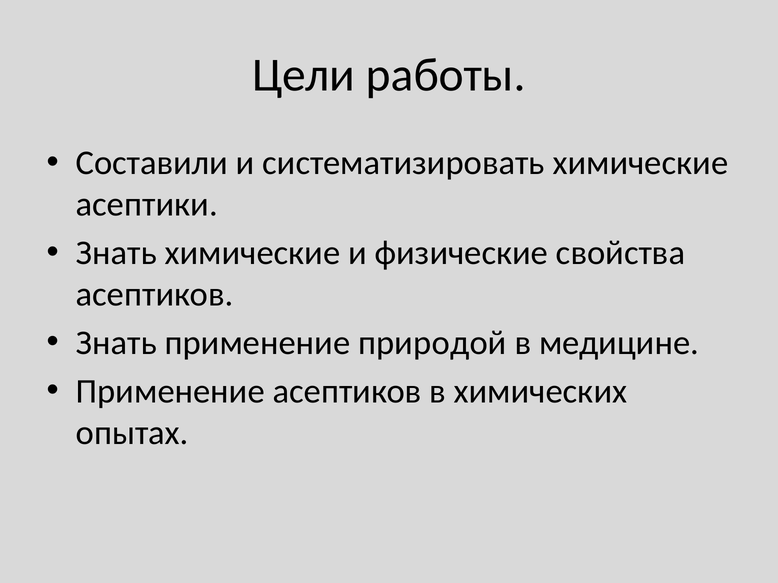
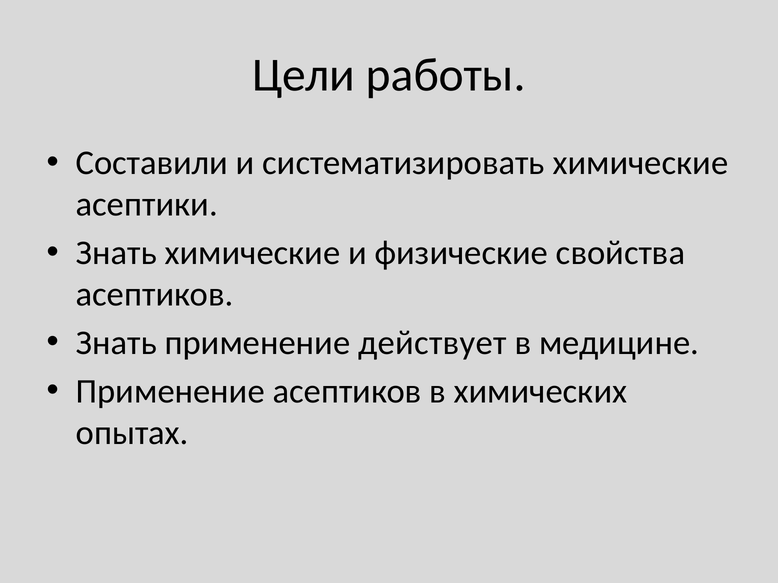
природой: природой -> действует
